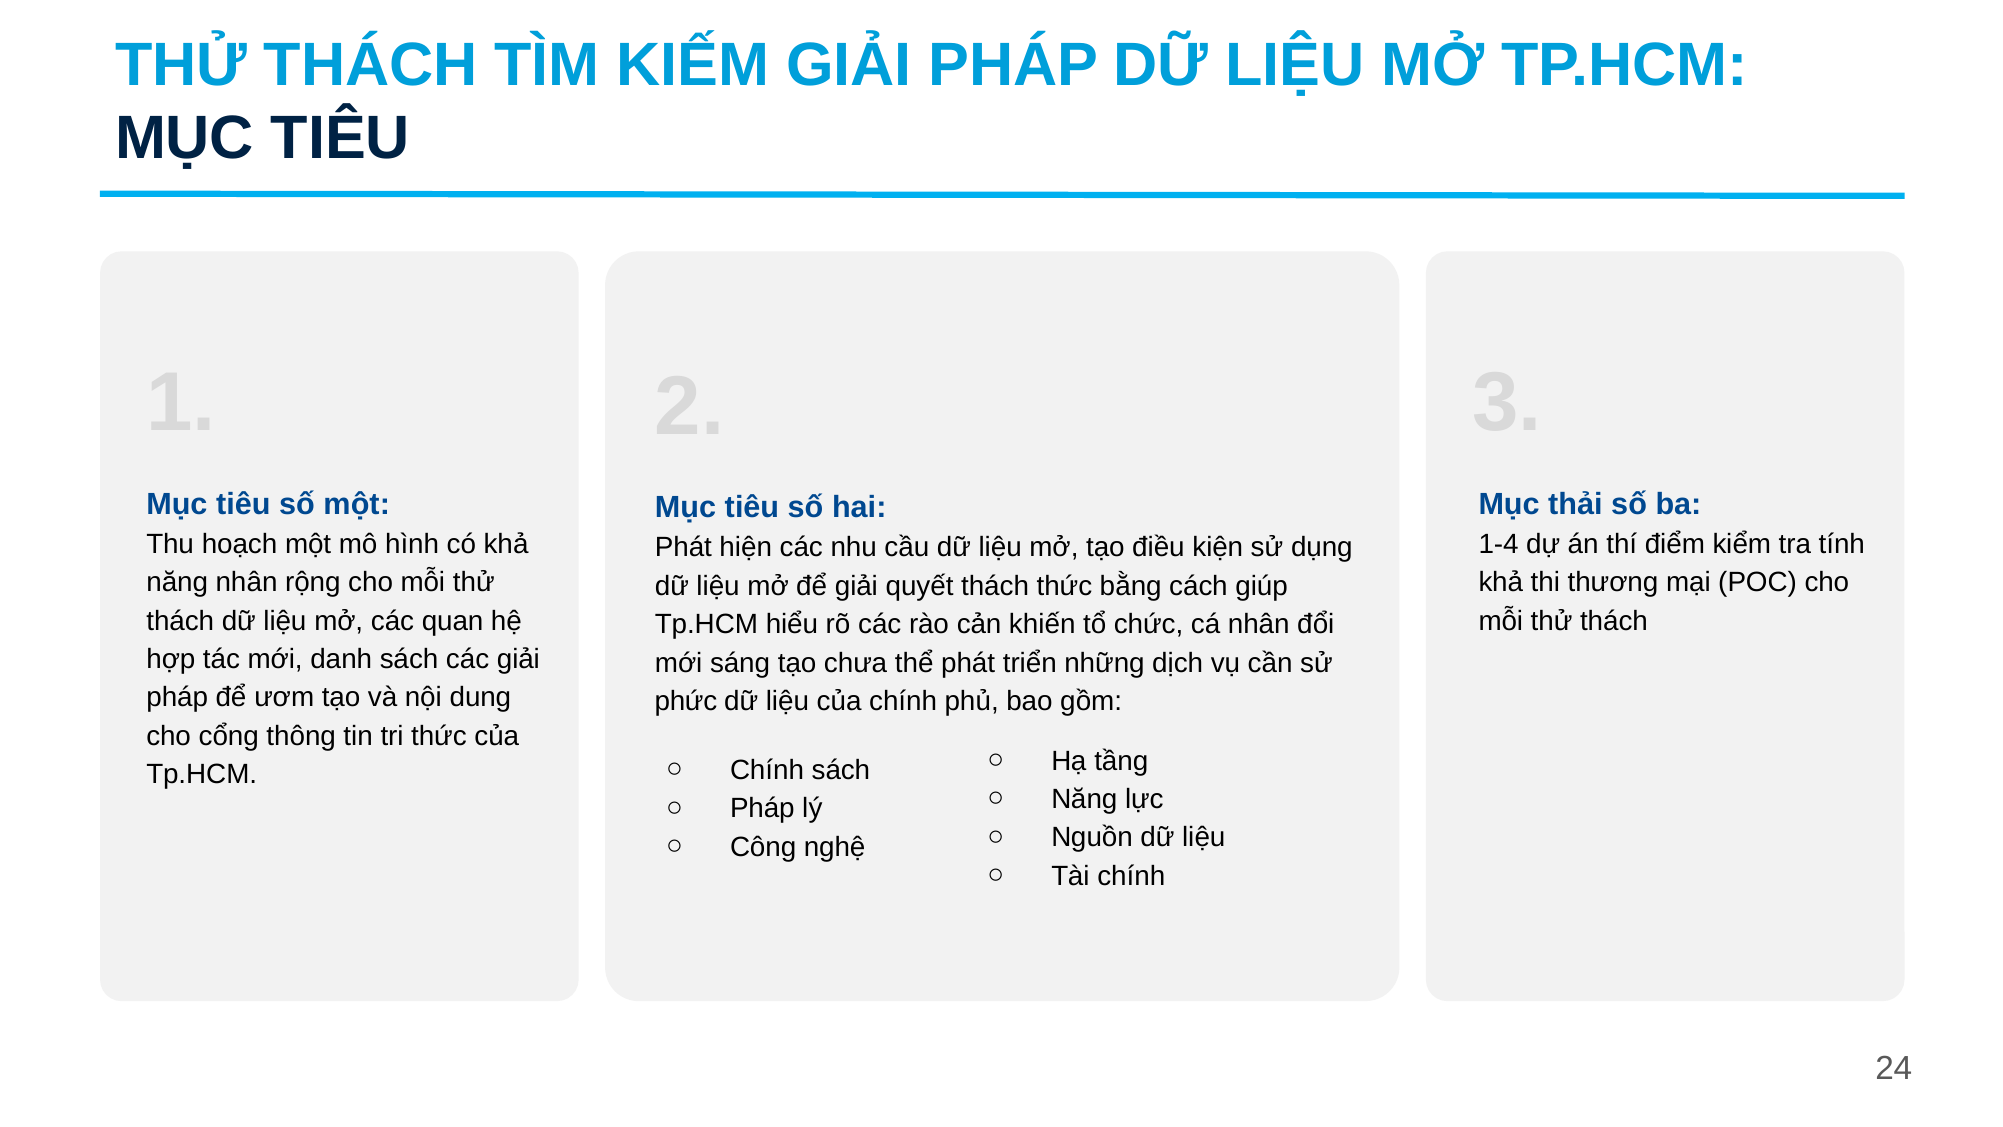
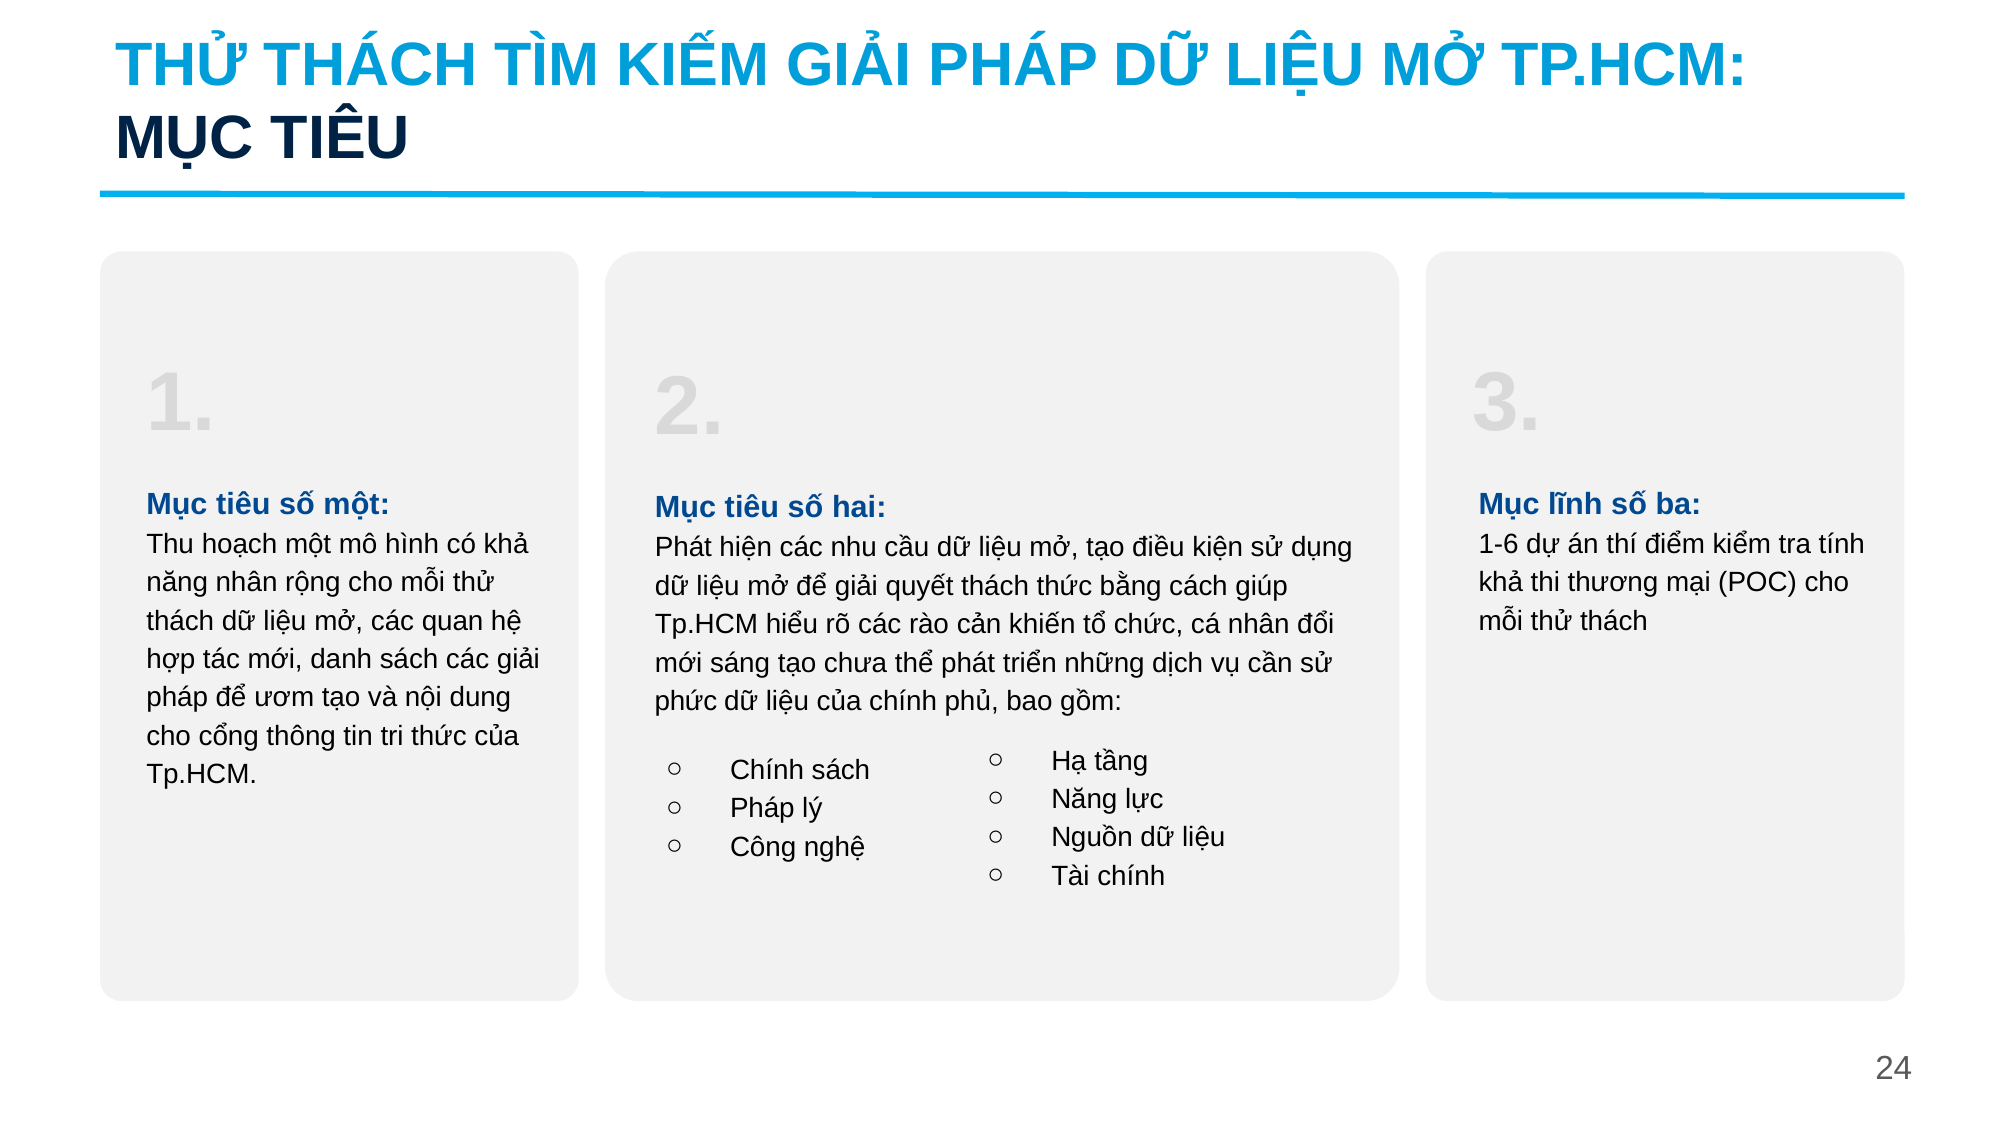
thải: thải -> lĩnh
1-4: 1-4 -> 1-6
